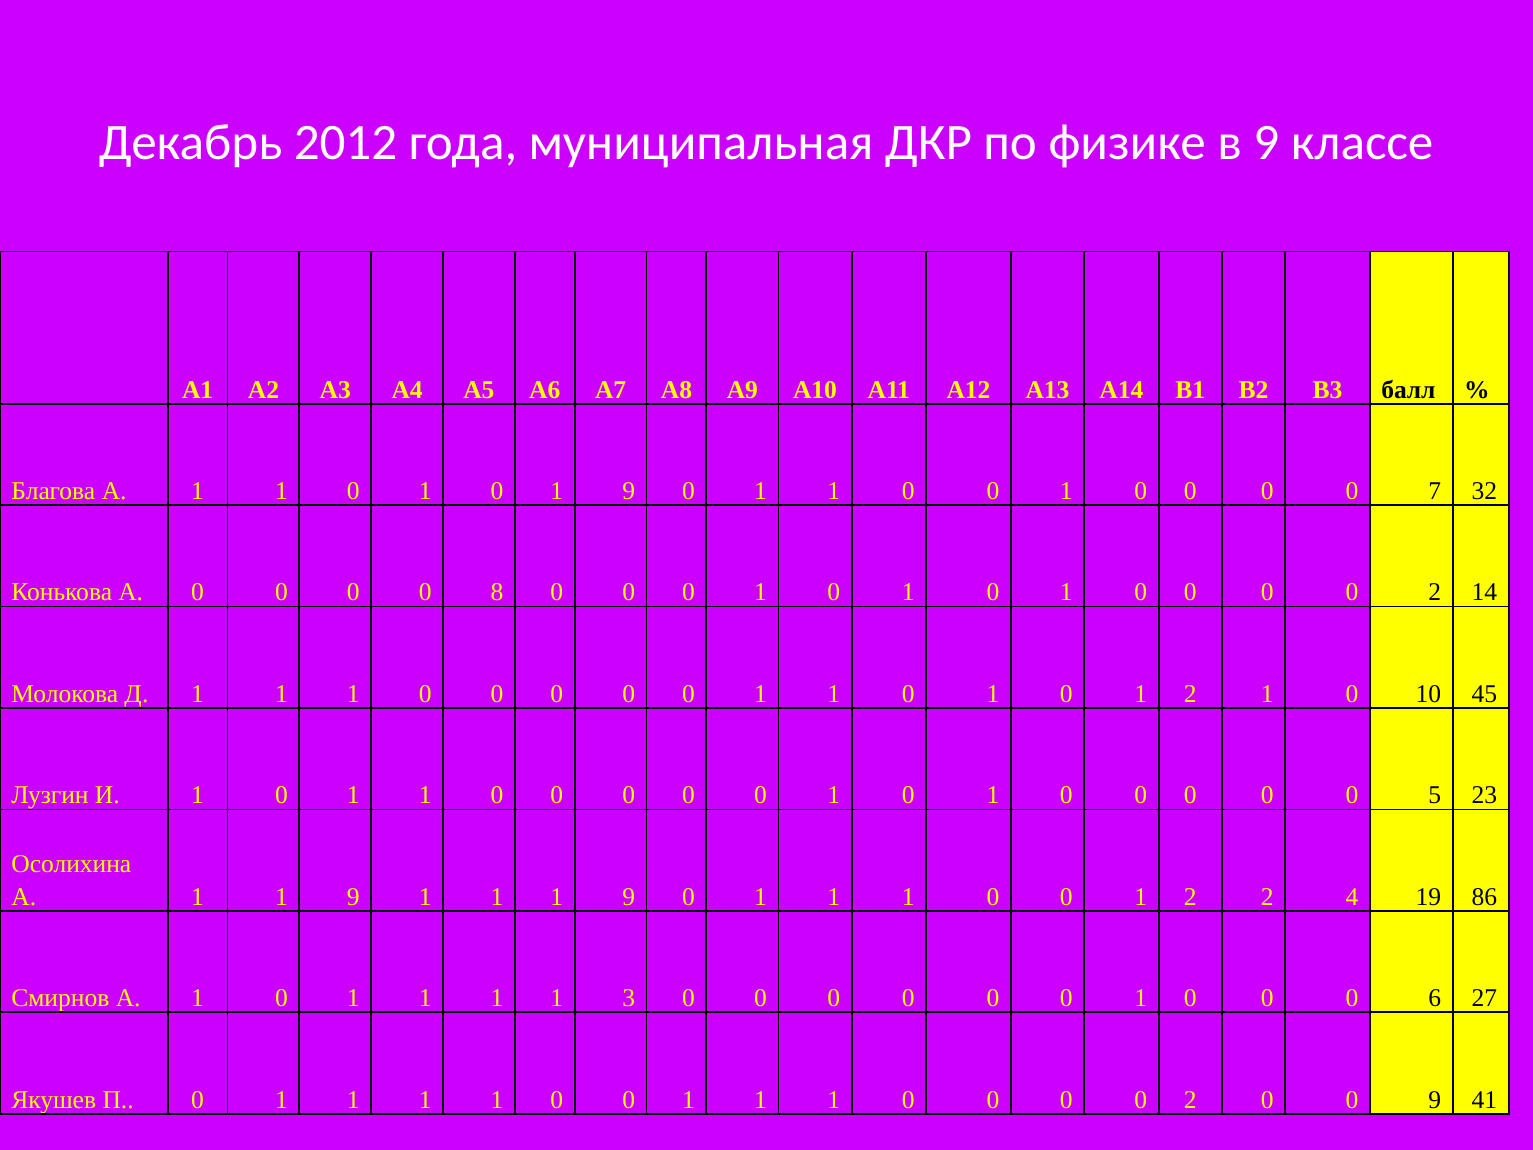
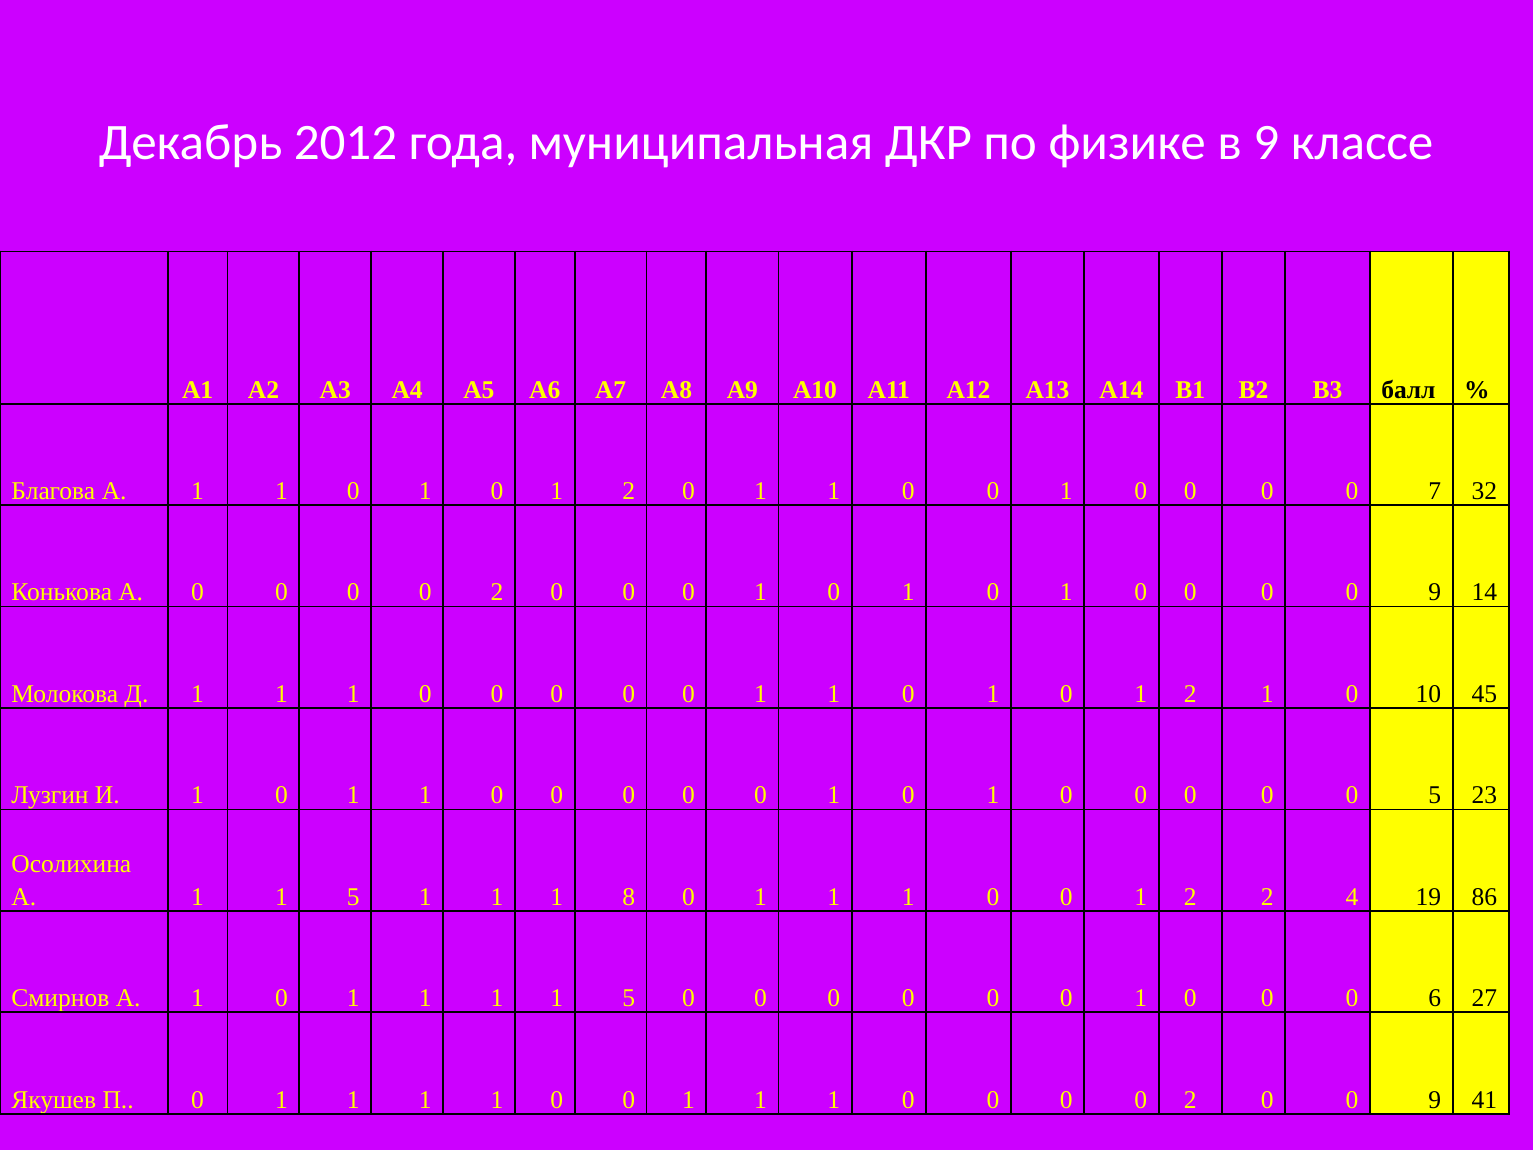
9 at (629, 491): 9 -> 2
8 at (497, 592): 8 -> 2
2 at (1435, 592): 2 -> 9
А 1 1 9: 9 -> 5
1 1 1 9: 9 -> 8
1 1 1 3: 3 -> 5
